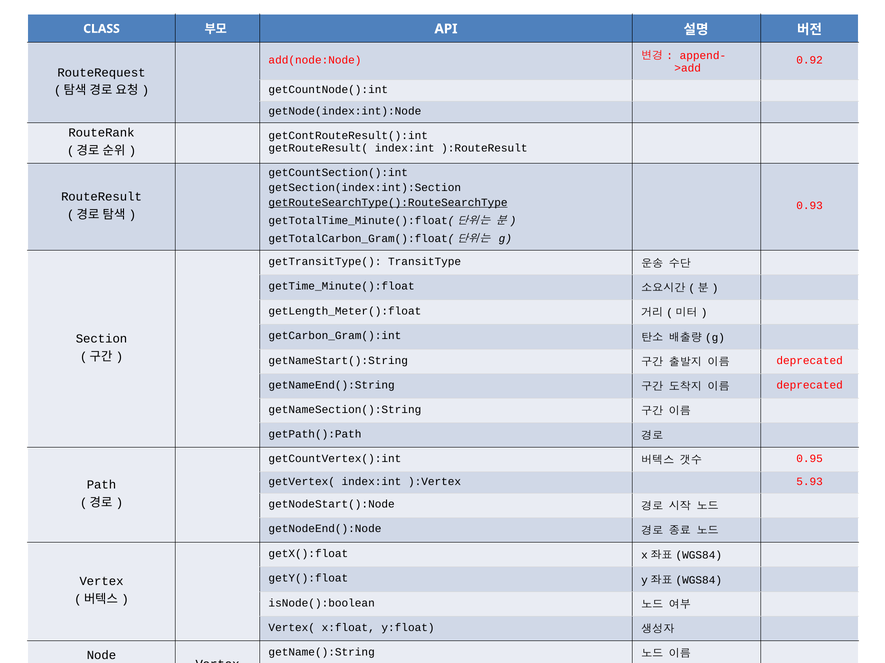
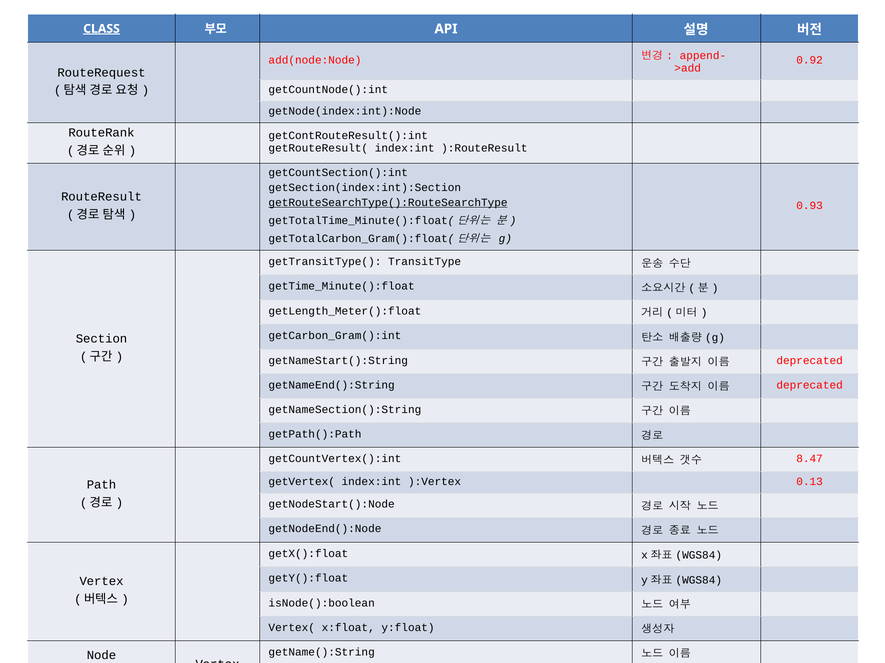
CLASS underline: none -> present
0.95: 0.95 -> 8.47
5.93: 5.93 -> 0.13
